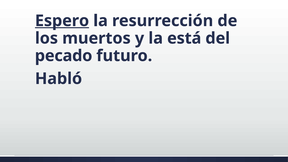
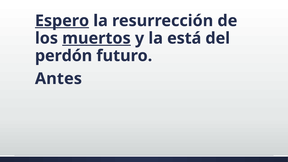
muertos underline: none -> present
pecado: pecado -> perdón
Habló: Habló -> Antes
